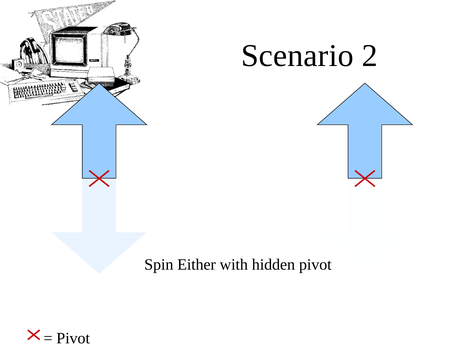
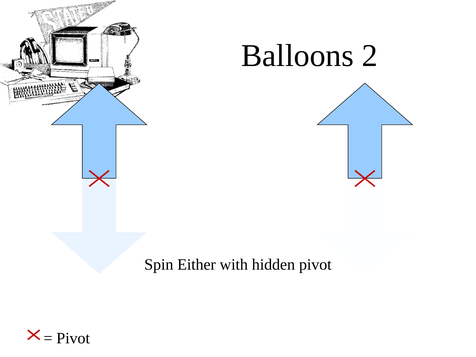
Scenario: Scenario -> Balloons
